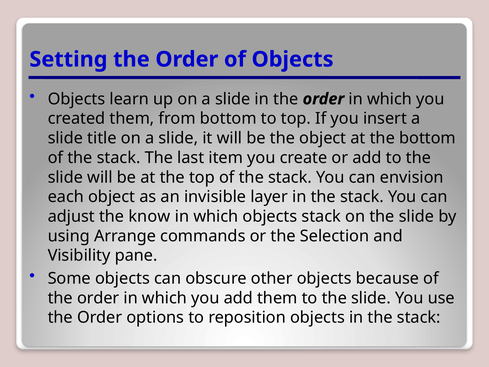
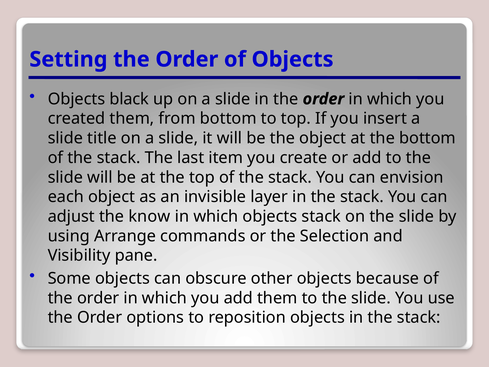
learn: learn -> black
